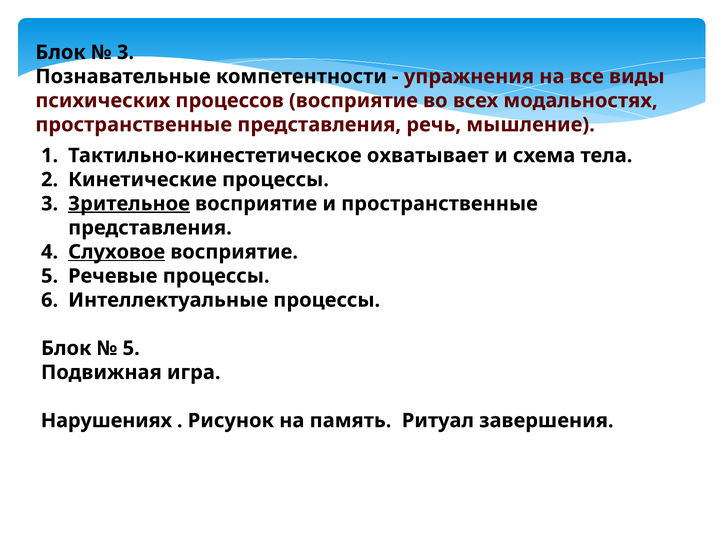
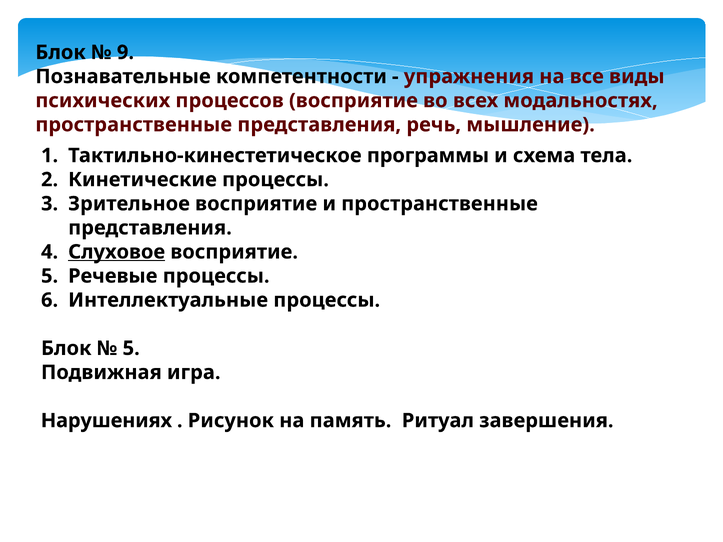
3 at (125, 52): 3 -> 9
охватывает: охватывает -> программы
Зрительное underline: present -> none
